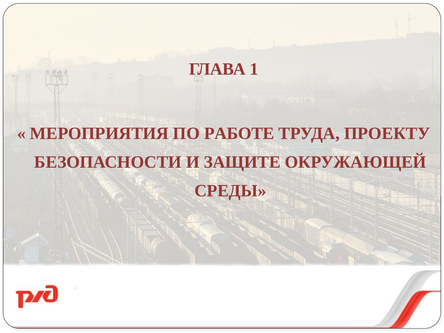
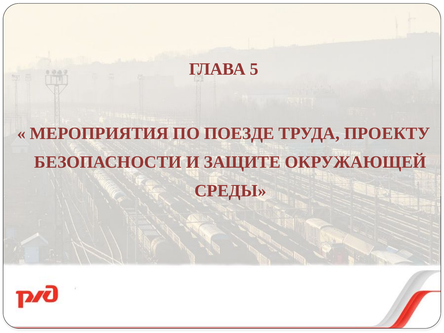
1: 1 -> 5
РАБОТЕ: РАБОТЕ -> ПОЕЗДЕ
